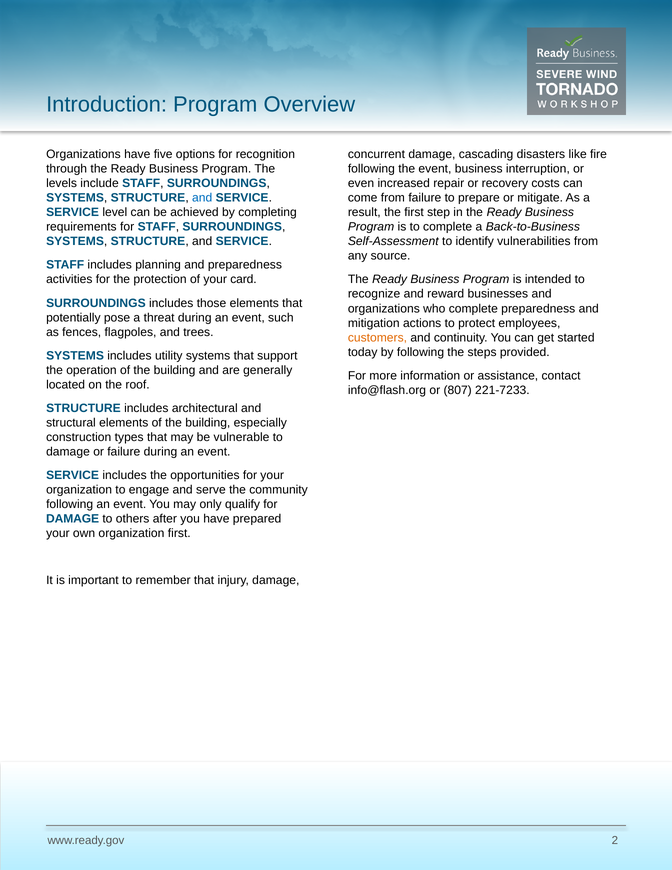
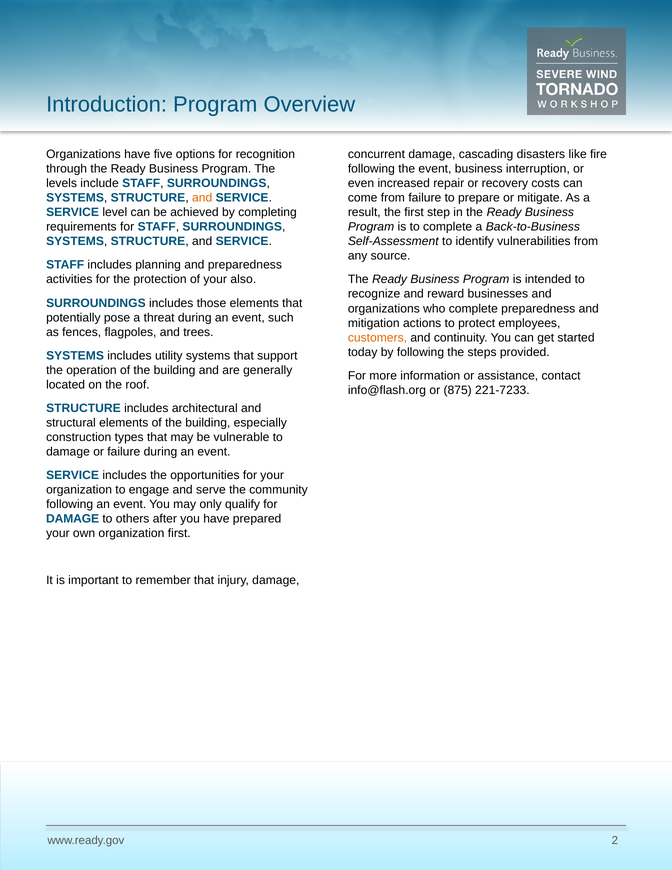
and at (202, 198) colour: blue -> orange
card: card -> also
807: 807 -> 875
